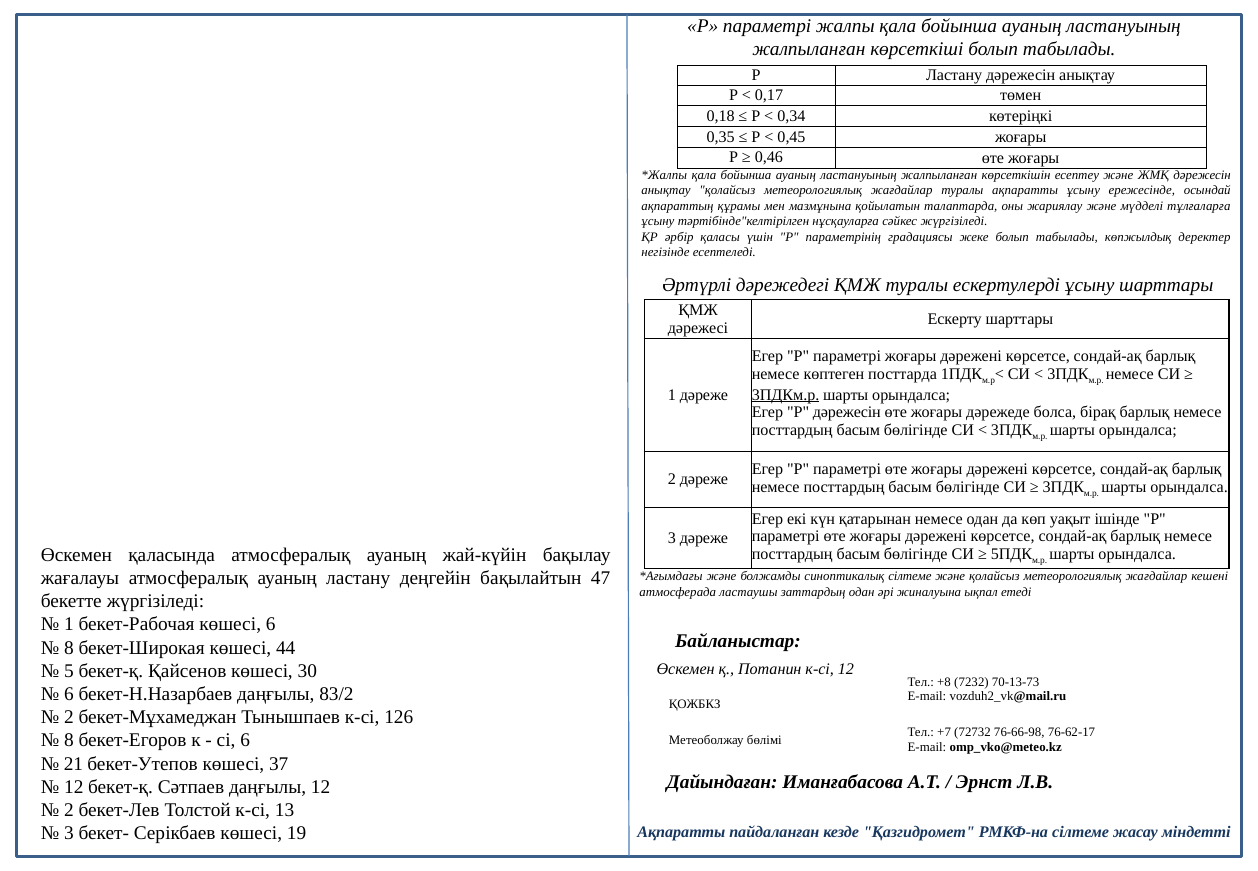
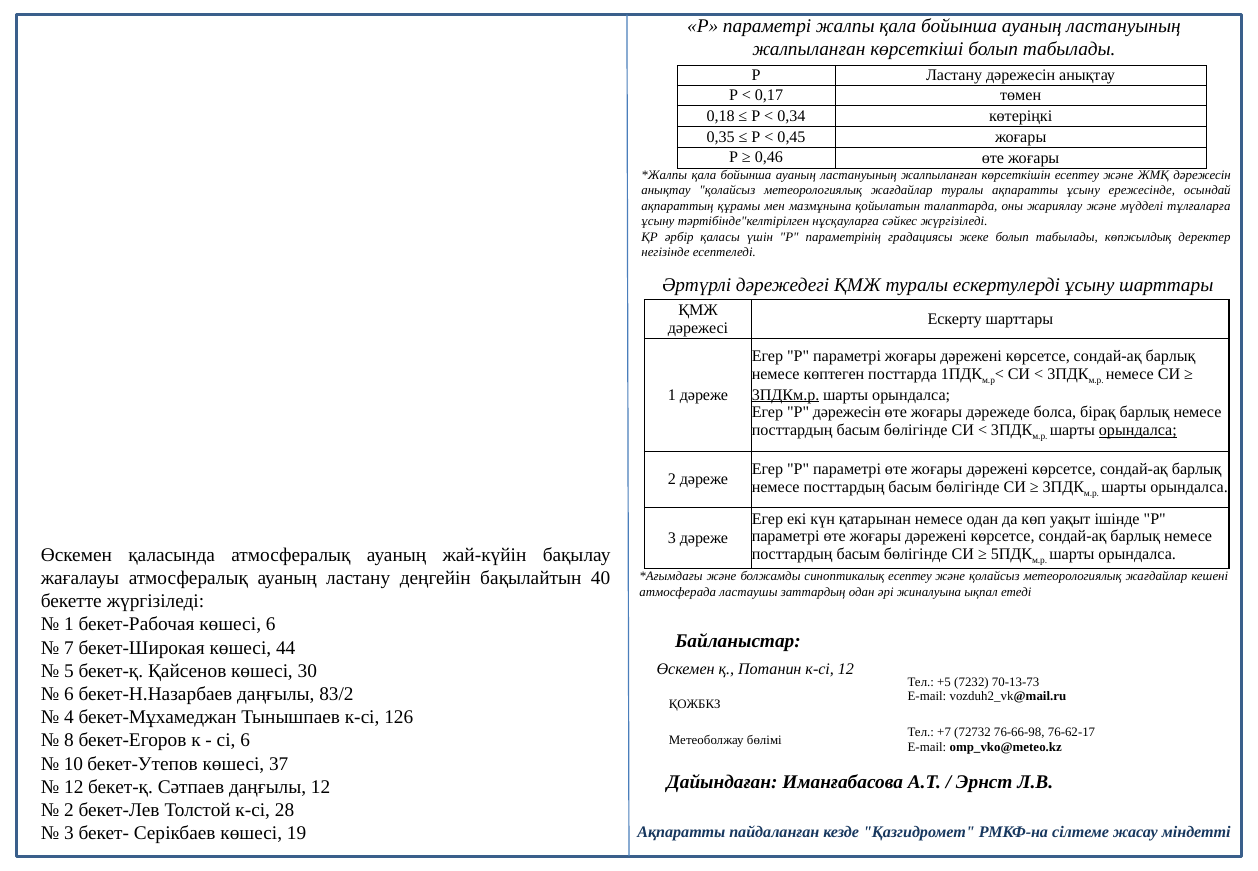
орындалса at (1138, 430) underline: none -> present
47: 47 -> 40
синоптикалық сілтеме: сілтеме -> есептеу
8 at (69, 648): 8 -> 7
+8: +8 -> +5
2 at (69, 717): 2 -> 4
21: 21 -> 10
13: 13 -> 28
